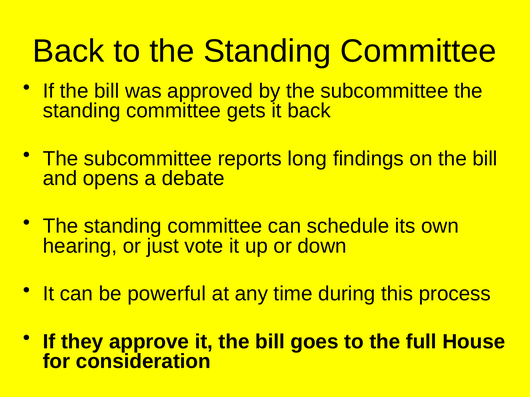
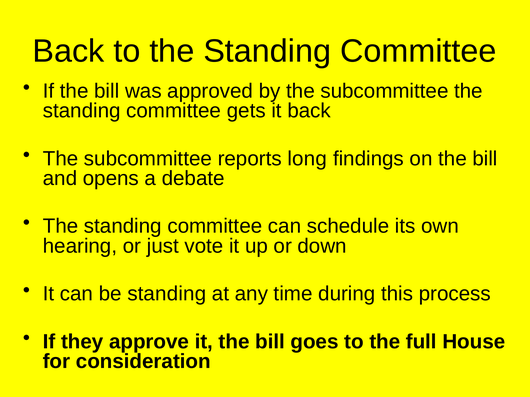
be powerful: powerful -> standing
